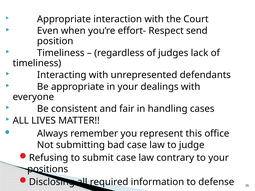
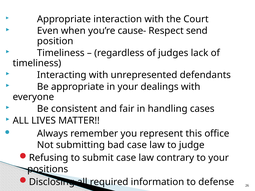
effort-: effort- -> cause-
